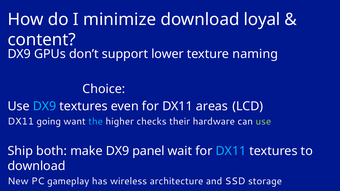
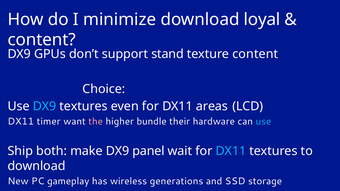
lower: lower -> stand
texture naming: naming -> content
going: going -> timer
the colour: light blue -> pink
checks: checks -> bundle
use at (263, 122) colour: light green -> light blue
architecture: architecture -> generations
